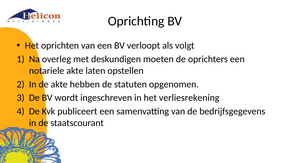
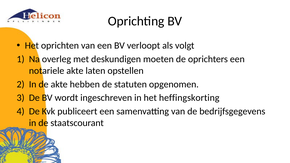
verliesrekening: verliesrekening -> heffingskorting
